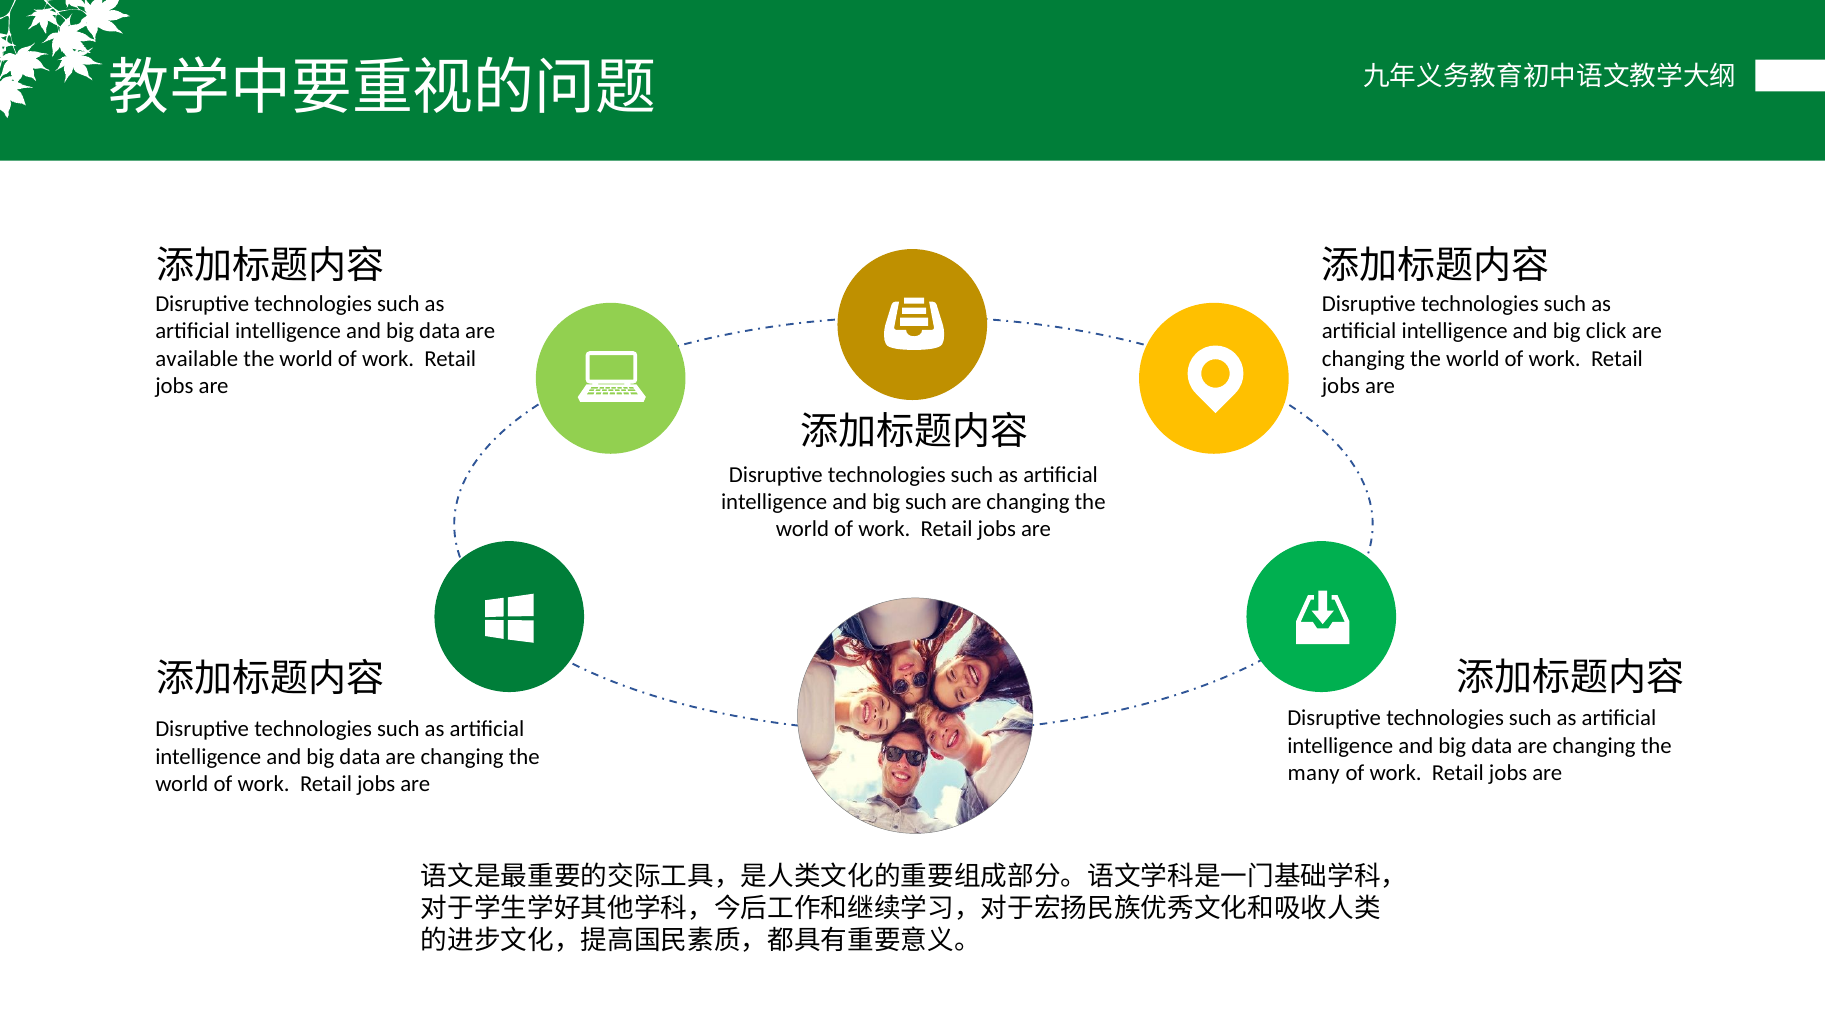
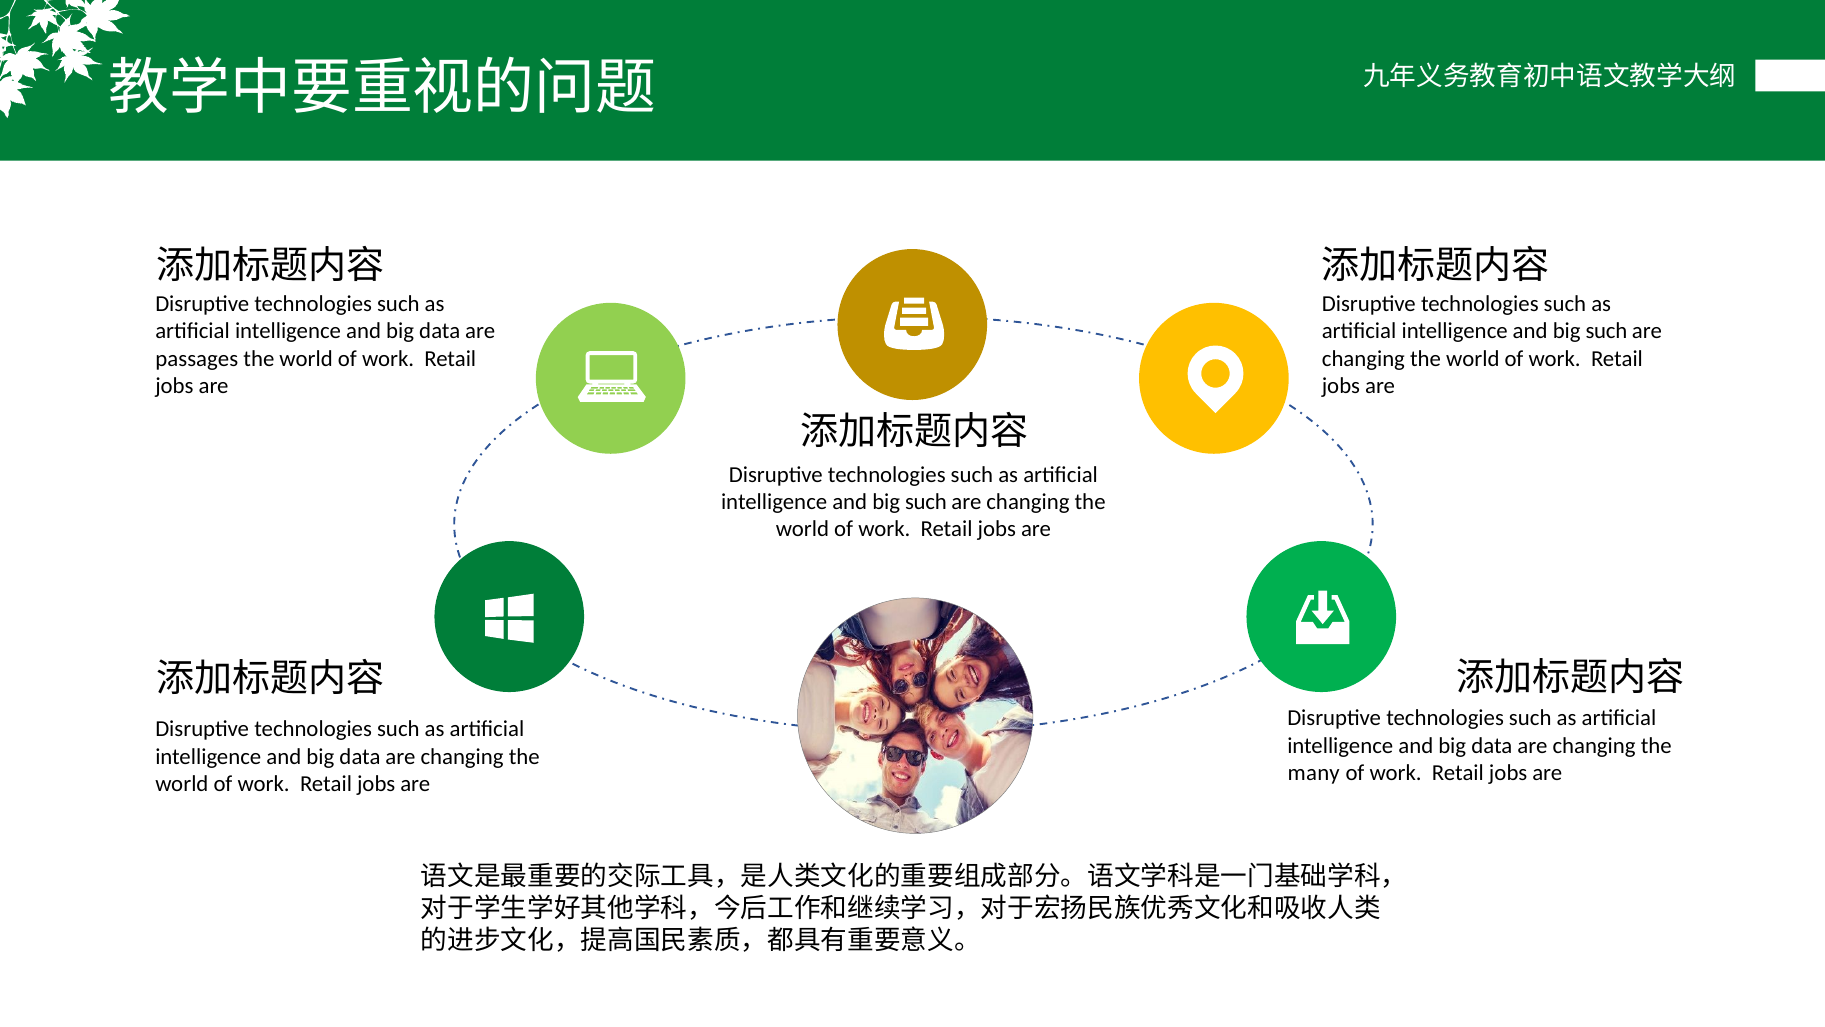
click at (1606, 331): click -> such
available: available -> passages
